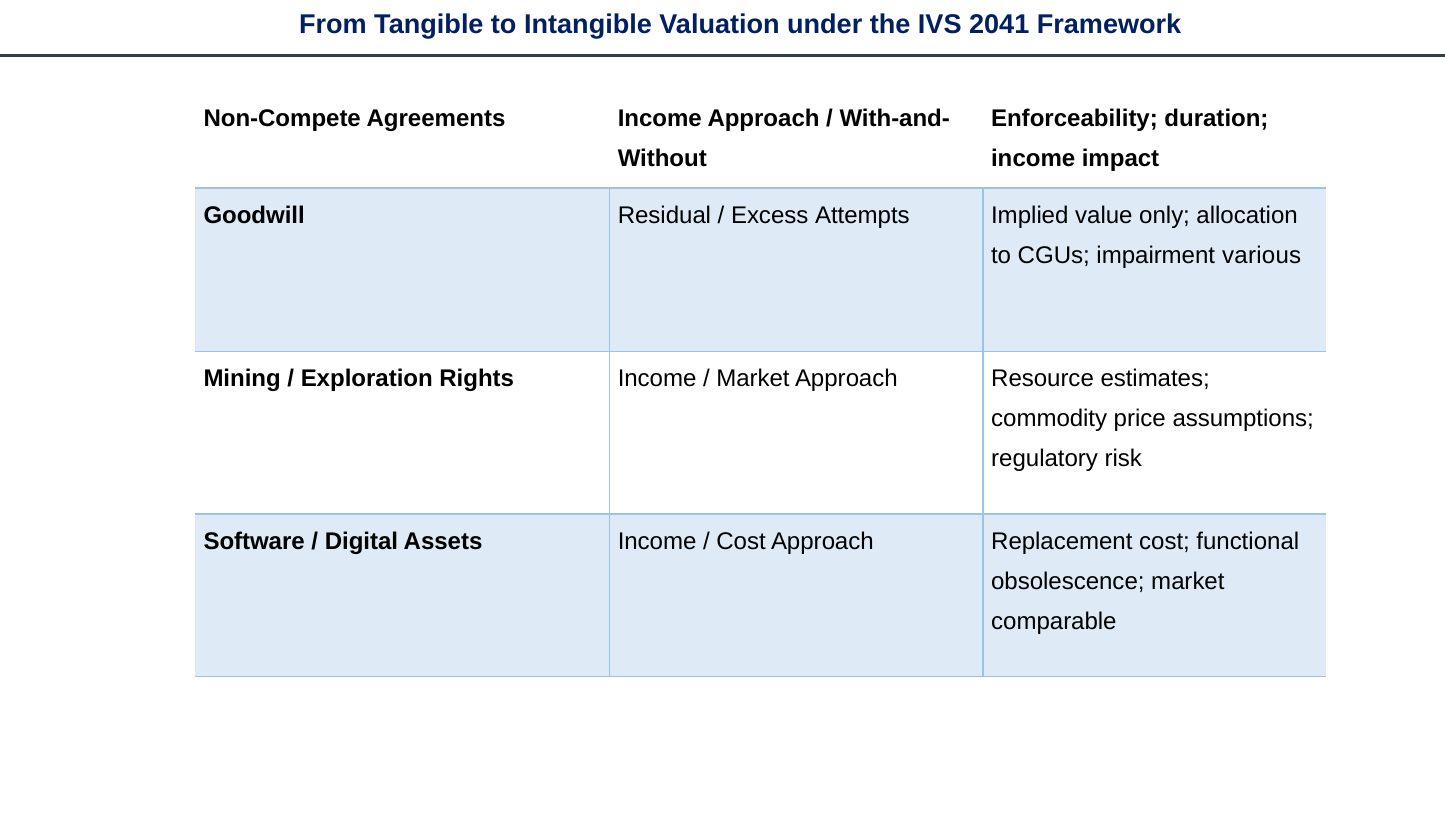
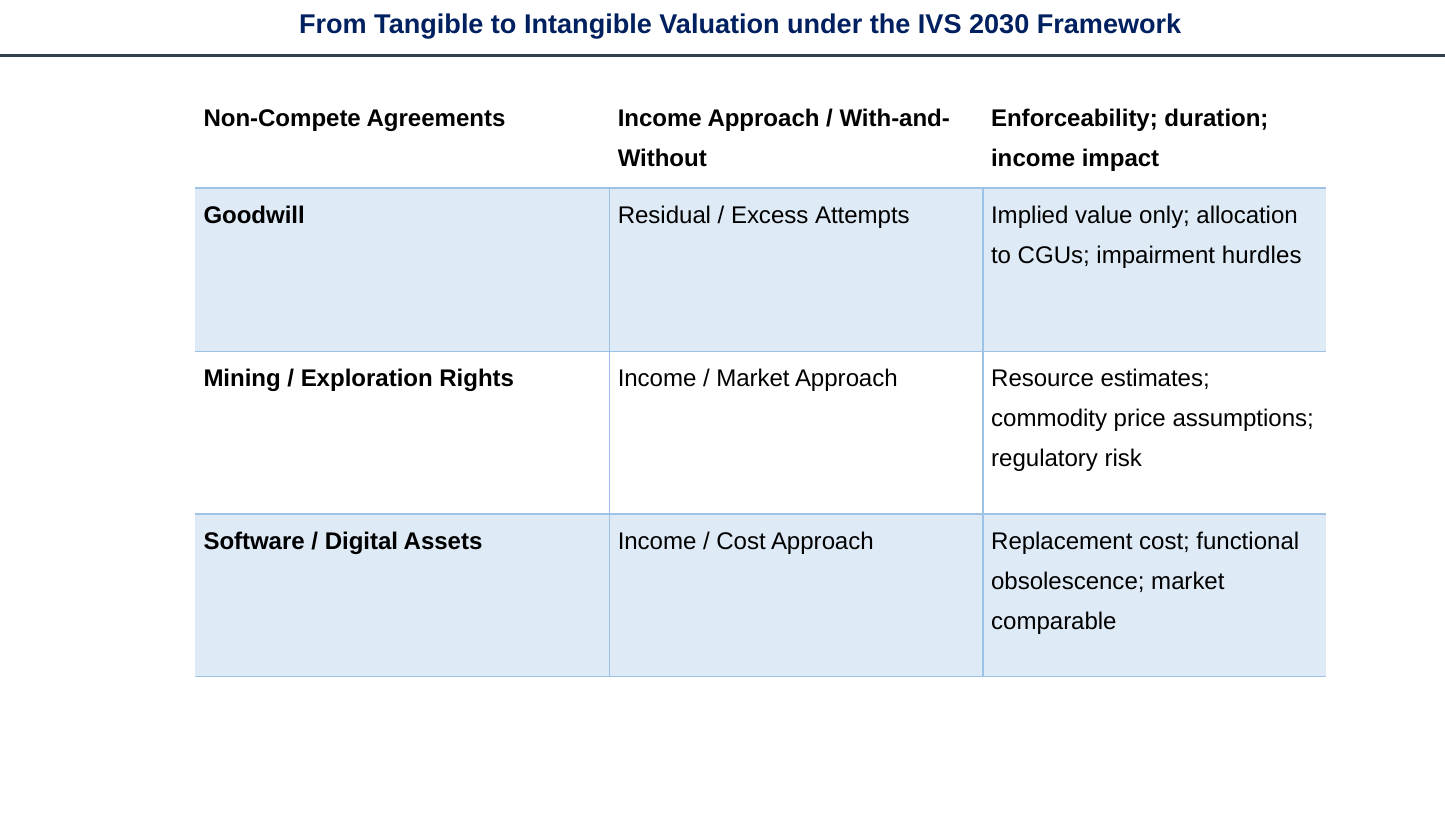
2041: 2041 -> 2030
various: various -> hurdles
